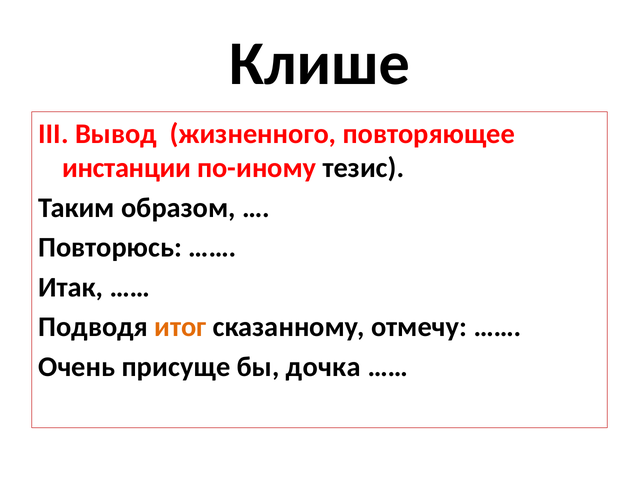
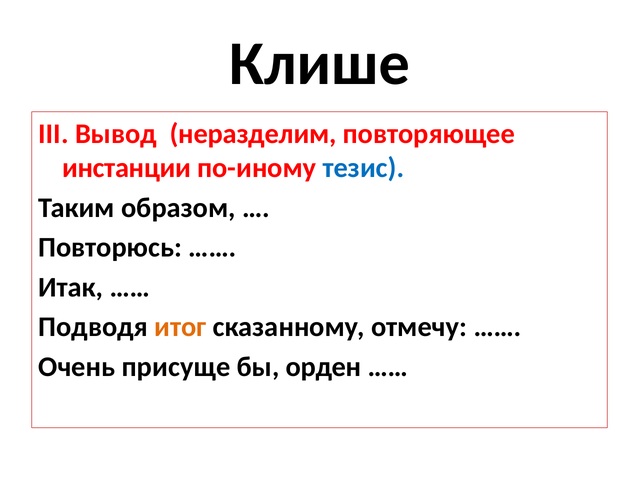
жизненного: жизненного -> неразделим
тезис colour: black -> blue
дочка: дочка -> орден
